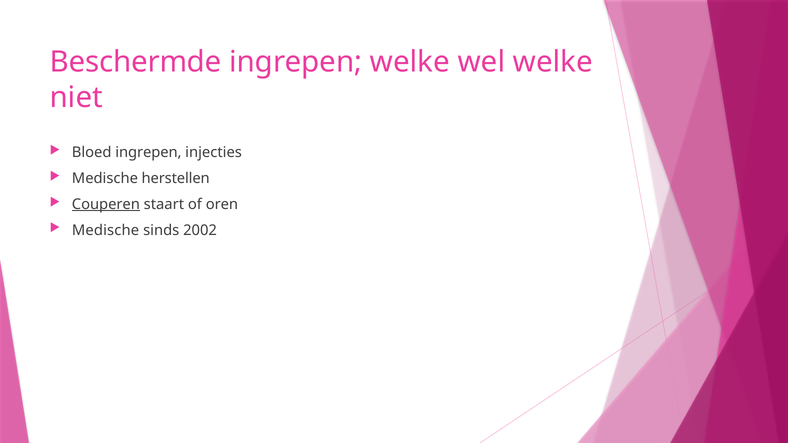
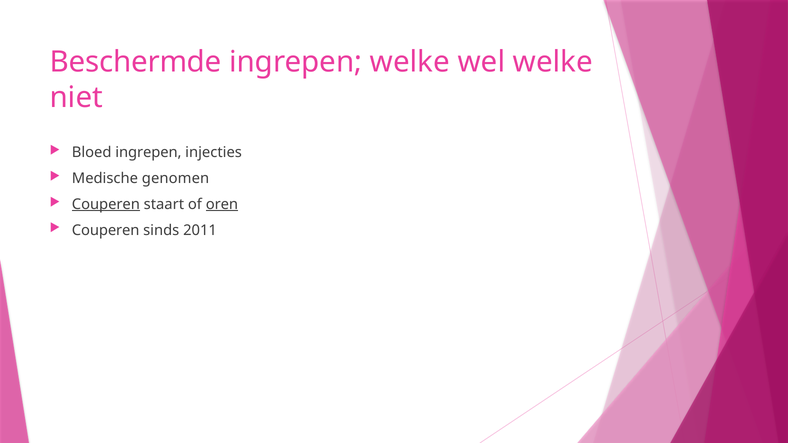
herstellen: herstellen -> genomen
oren underline: none -> present
Medische at (106, 230): Medische -> Couperen
2002: 2002 -> 2011
